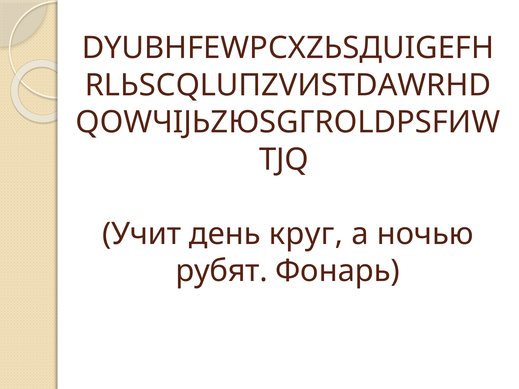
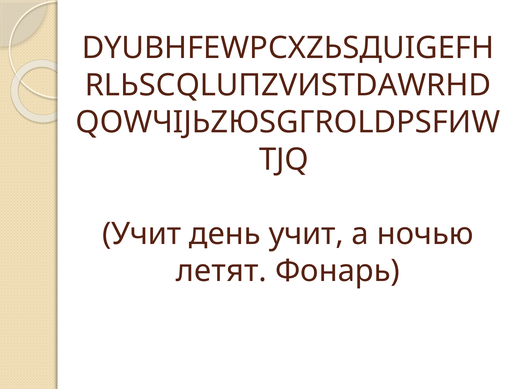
день круг: круг -> учит
рубят: рубят -> летят
